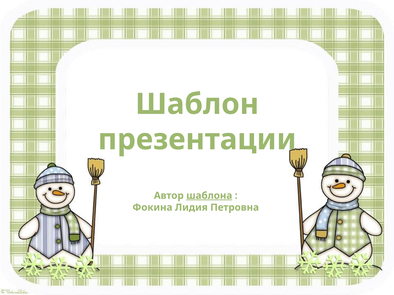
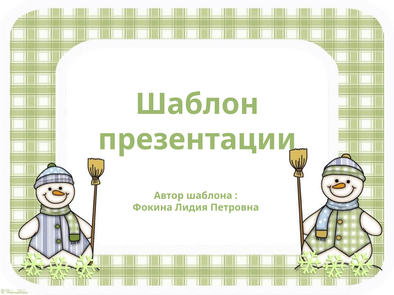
шаблона underline: present -> none
